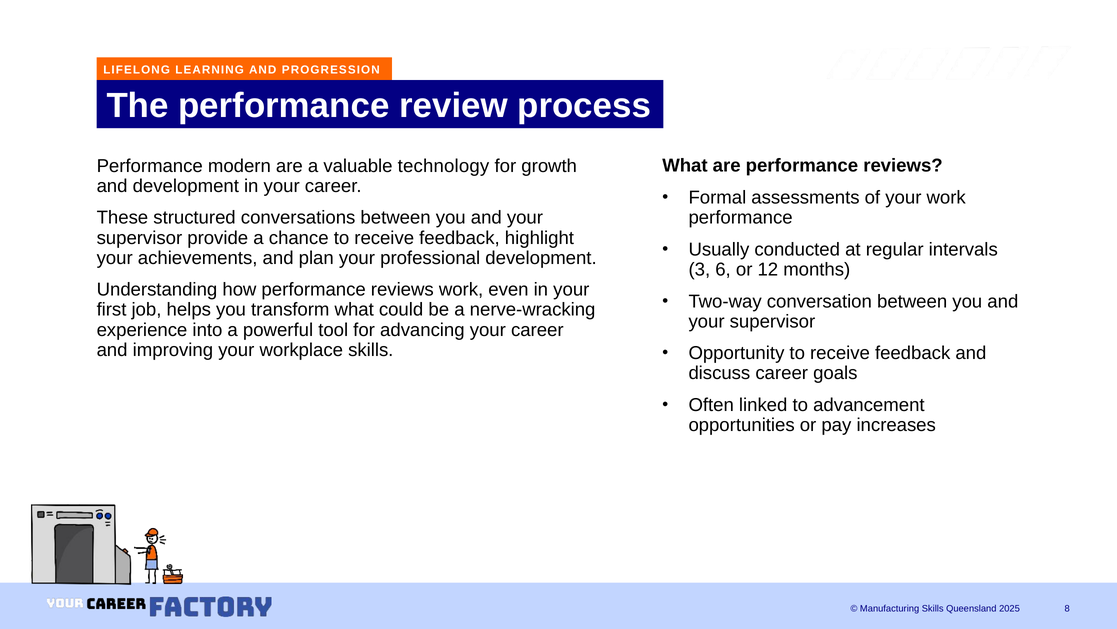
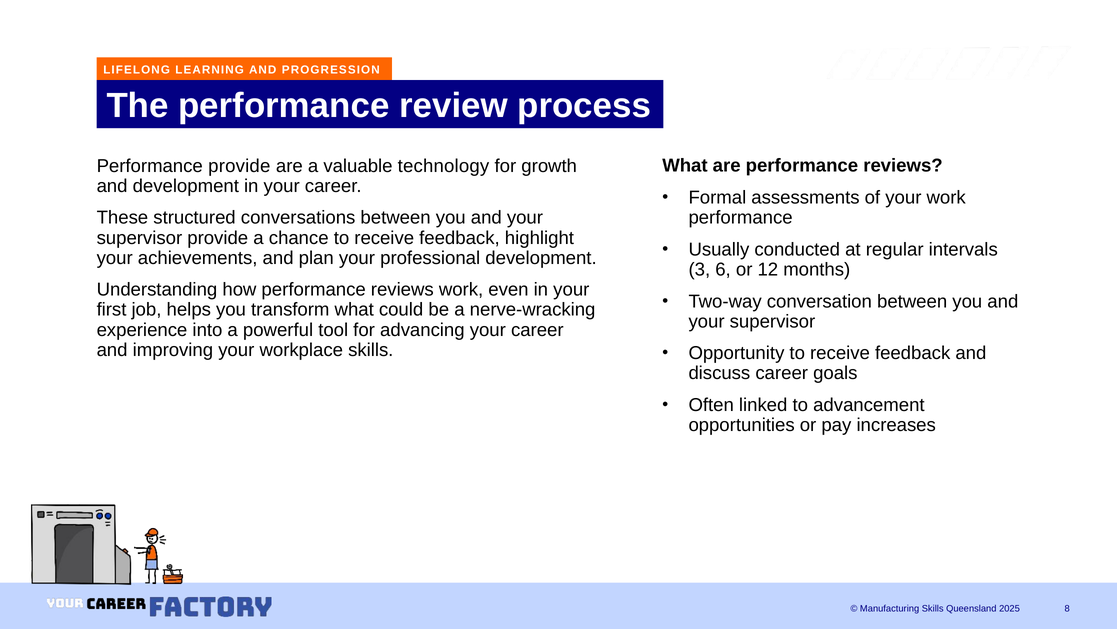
Performance modern: modern -> provide
